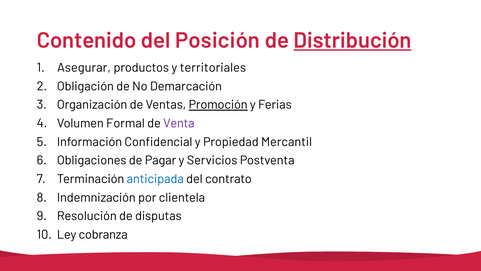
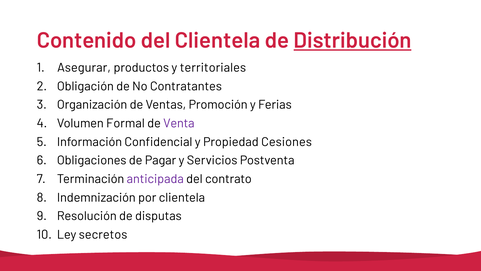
del Posición: Posición -> Clientela
Demarcación: Demarcación -> Contratantes
Promoción underline: present -> none
Mercantil: Mercantil -> Cesiones
anticipada colour: blue -> purple
cobranza: cobranza -> secretos
